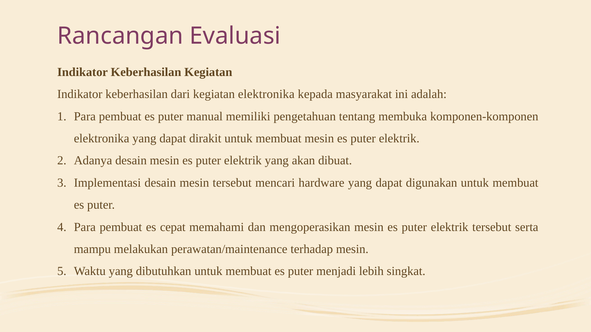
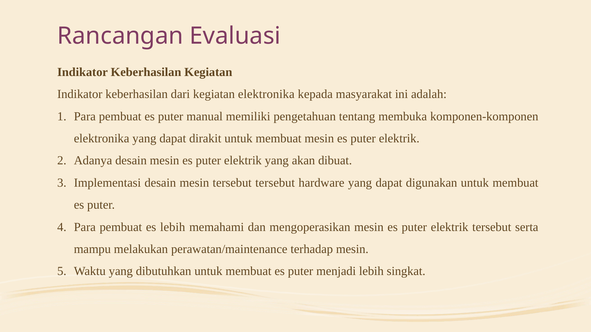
tersebut mencari: mencari -> tersebut
es cepat: cepat -> lebih
